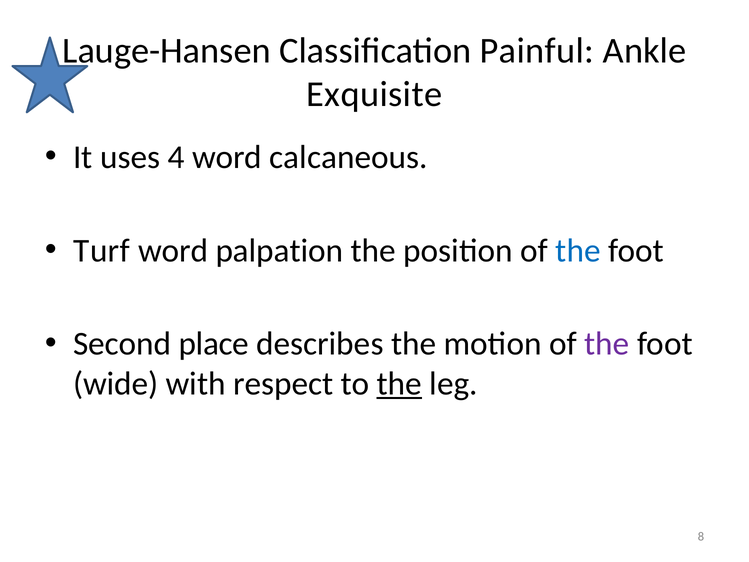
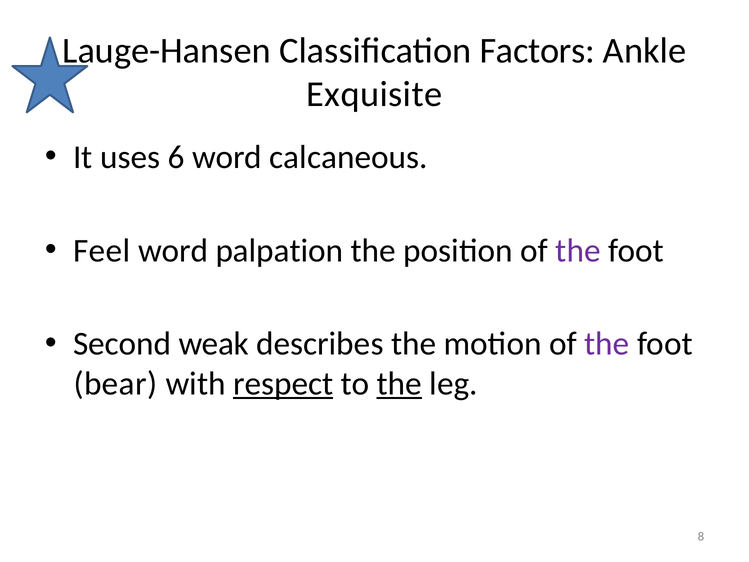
Painful: Painful -> Factors
4: 4 -> 6
Turf: Turf -> Feel
the at (578, 250) colour: blue -> purple
place: place -> weak
wide: wide -> bear
respect underline: none -> present
